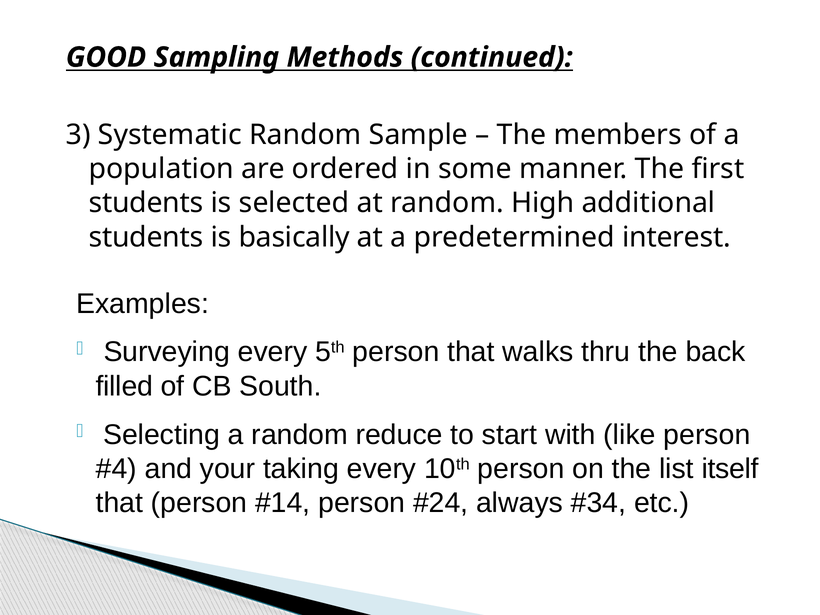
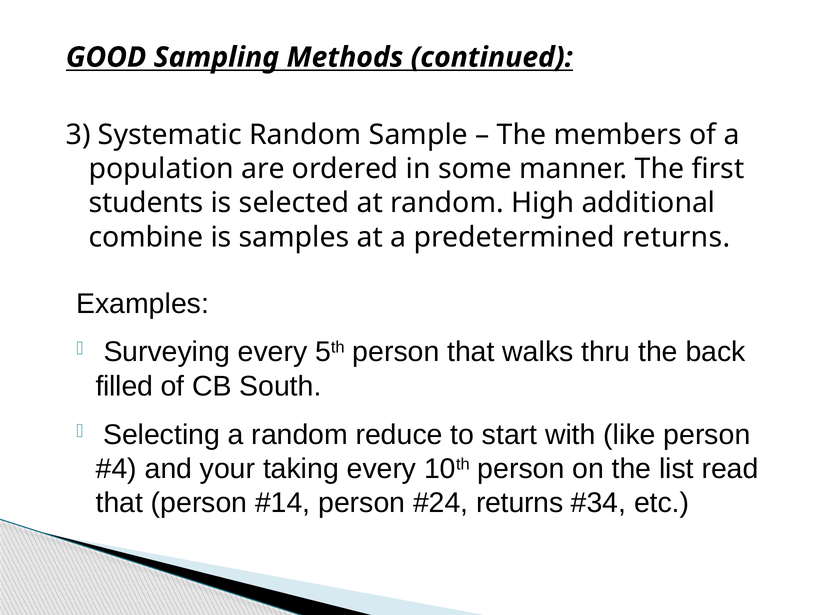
students at (146, 237): students -> combine
basically: basically -> samples
predetermined interest: interest -> returns
itself: itself -> read
always at (520, 503): always -> returns
